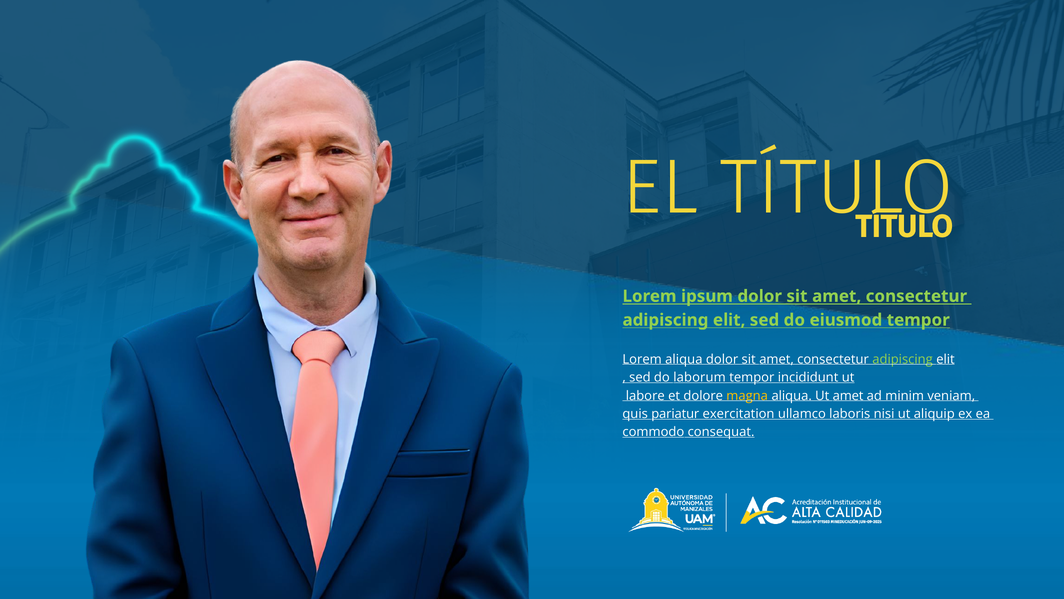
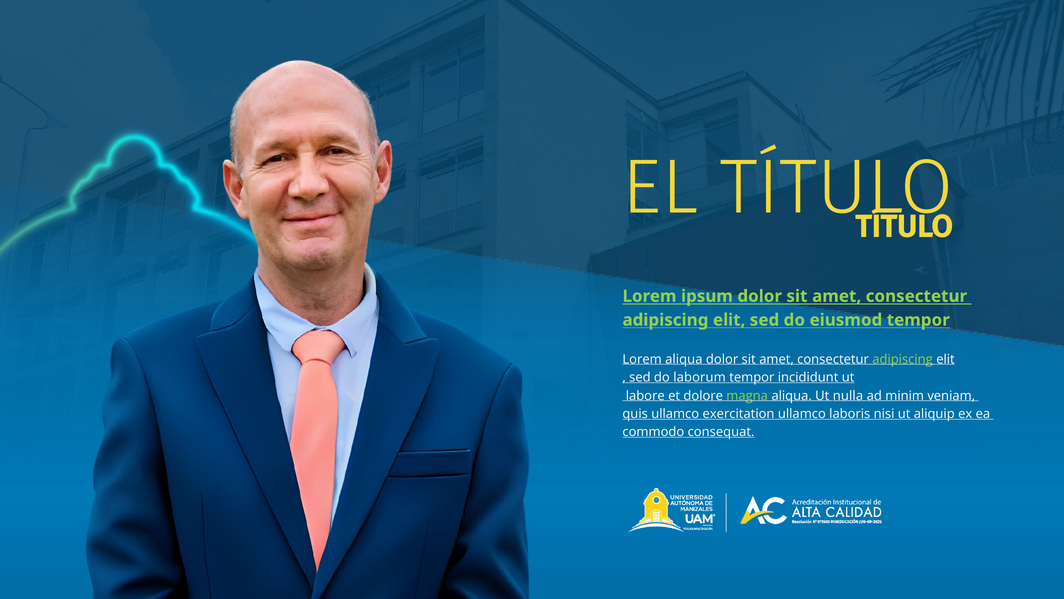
magna colour: yellow -> light green
Ut amet: amet -> nulla
quis pariatur: pariatur -> ullamco
